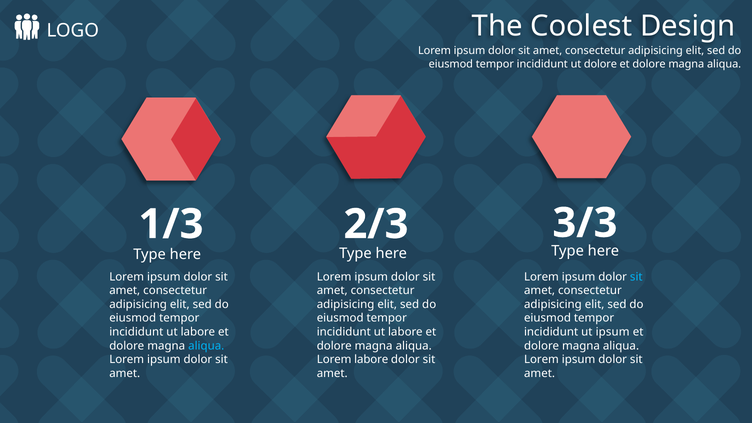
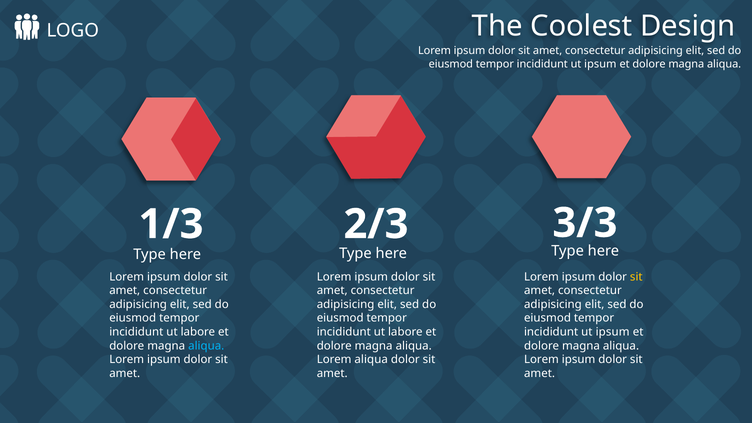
dolore at (600, 64): dolore -> ipsum
sit at (636, 277) colour: light blue -> yellow
Lorem labore: labore -> aliqua
